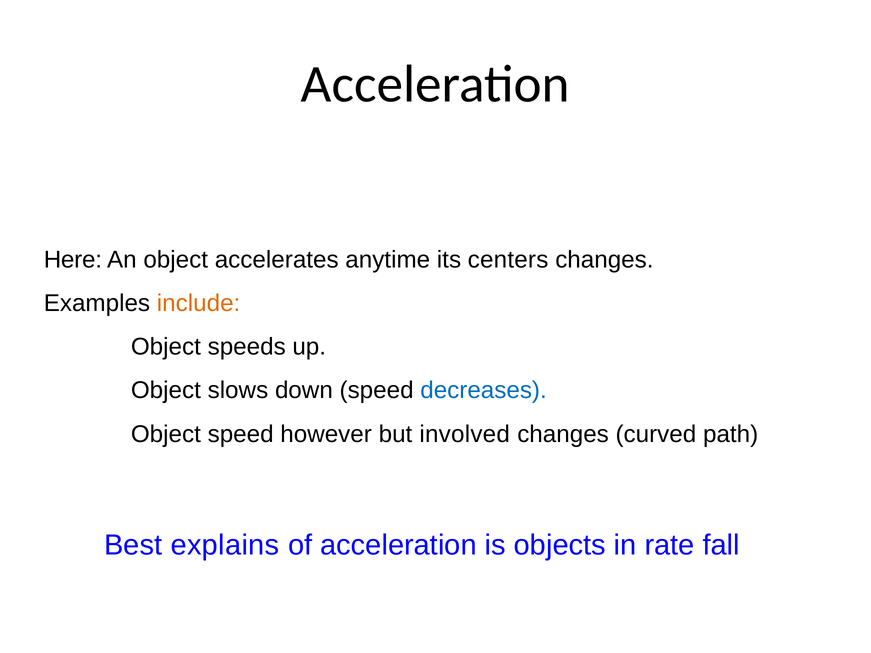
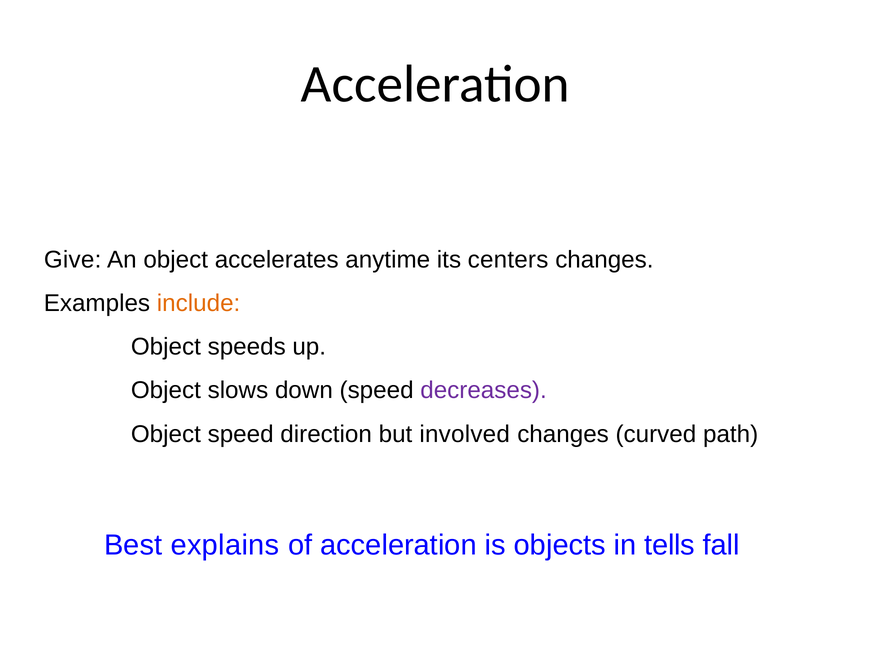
Here: Here -> Give
decreases colour: blue -> purple
however: however -> direction
rate: rate -> tells
